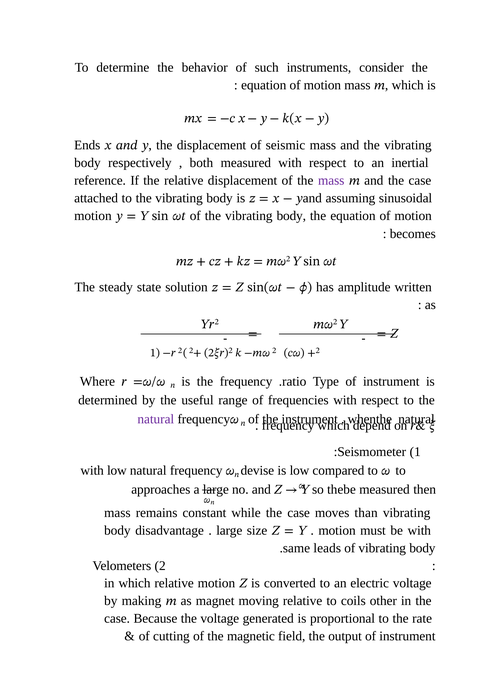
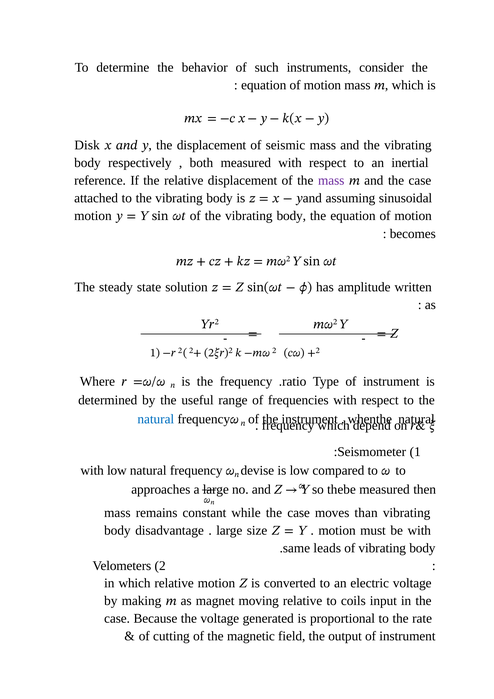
Ends: Ends -> Disk
natural at (156, 419) colour: purple -> blue
other: other -> input
